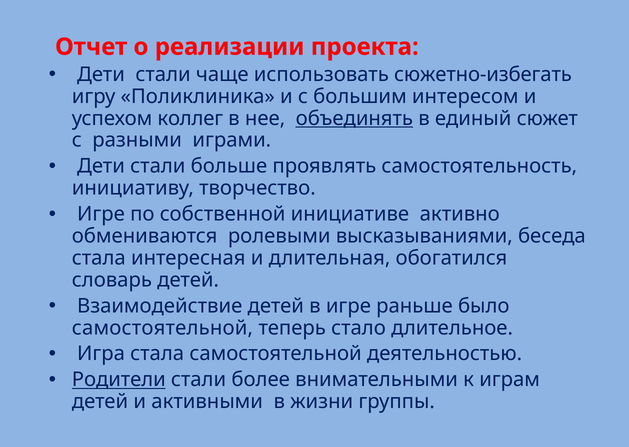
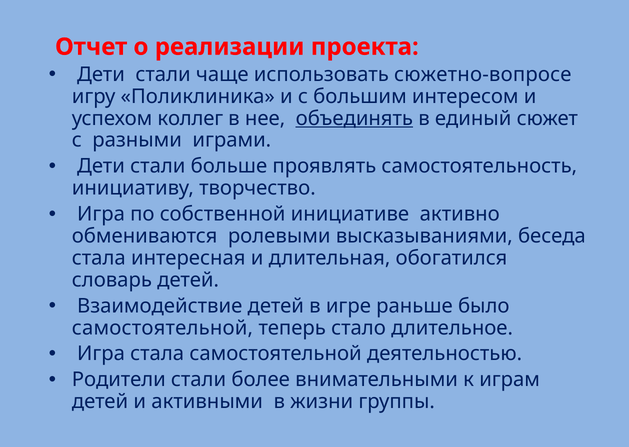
сюжетно-избегать: сюжетно-избегать -> сюжетно-вопросе
Игре at (101, 215): Игре -> Игра
Родители underline: present -> none
